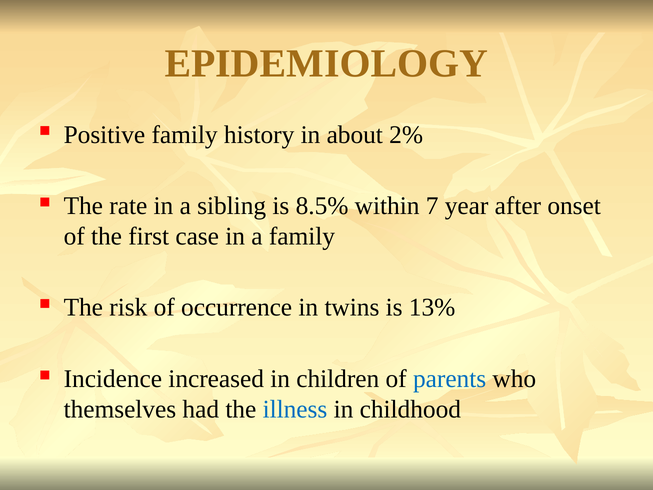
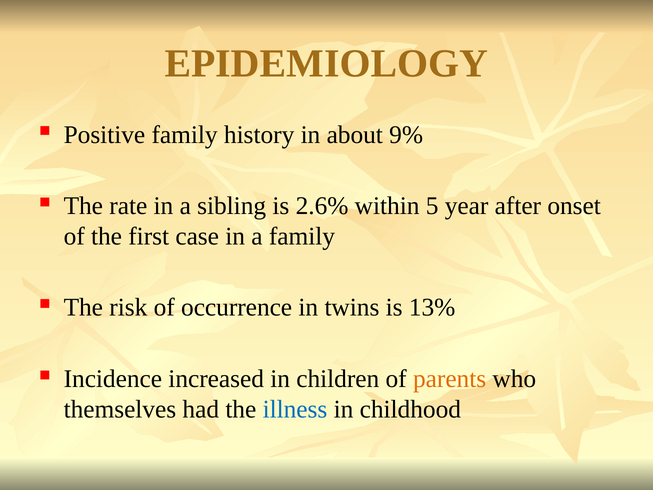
2%: 2% -> 9%
8.5%: 8.5% -> 2.6%
7: 7 -> 5
parents colour: blue -> orange
